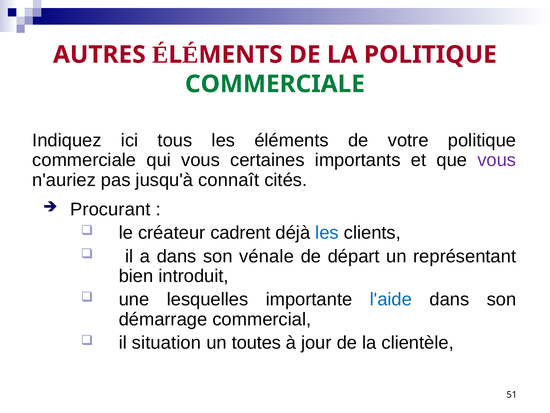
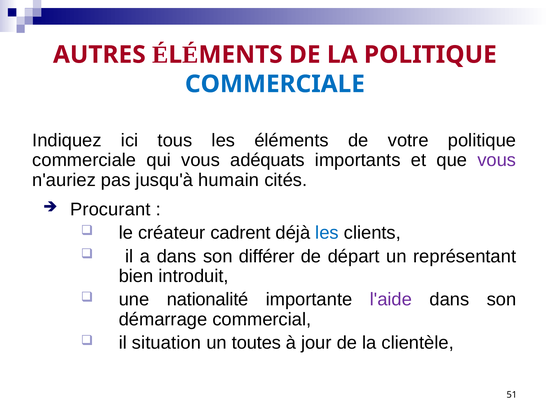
COMMERCIALE at (275, 84) colour: green -> blue
certaines: certaines -> adéquats
connaît: connaît -> humain
vénale: vénale -> différer
lesquelles: lesquelles -> nationalité
l'aide colour: blue -> purple
